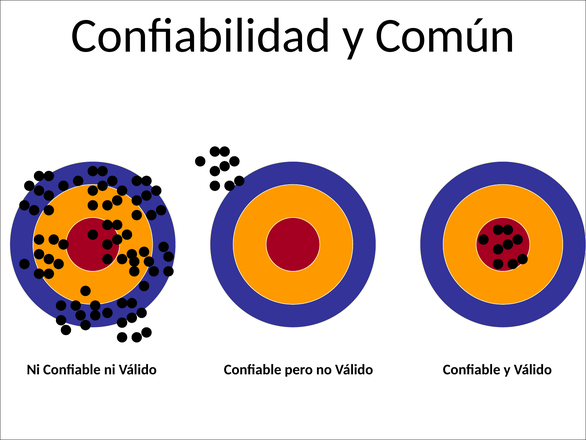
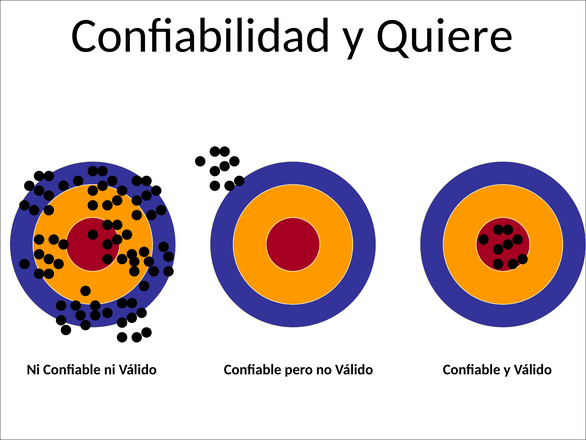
Común: Común -> Quiere
